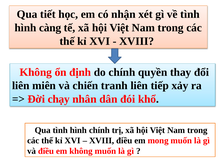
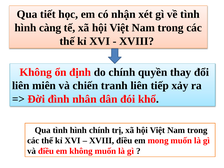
chạy: chạy -> đình
